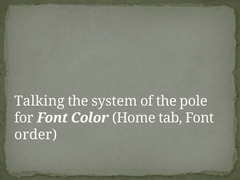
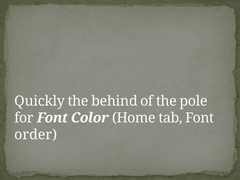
Talking: Talking -> Quickly
system: system -> behind
